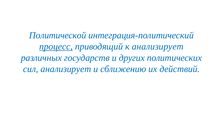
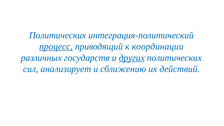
Политической at (58, 35): Политической -> Политических
к анализирует: анализирует -> координации
других underline: none -> present
